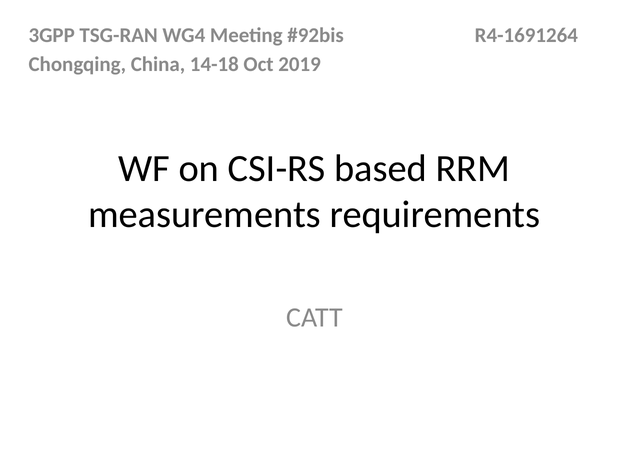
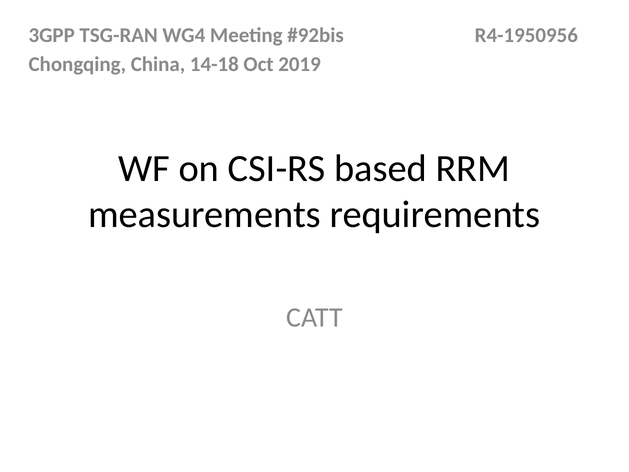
R4-1691264: R4-1691264 -> R4-1950956
